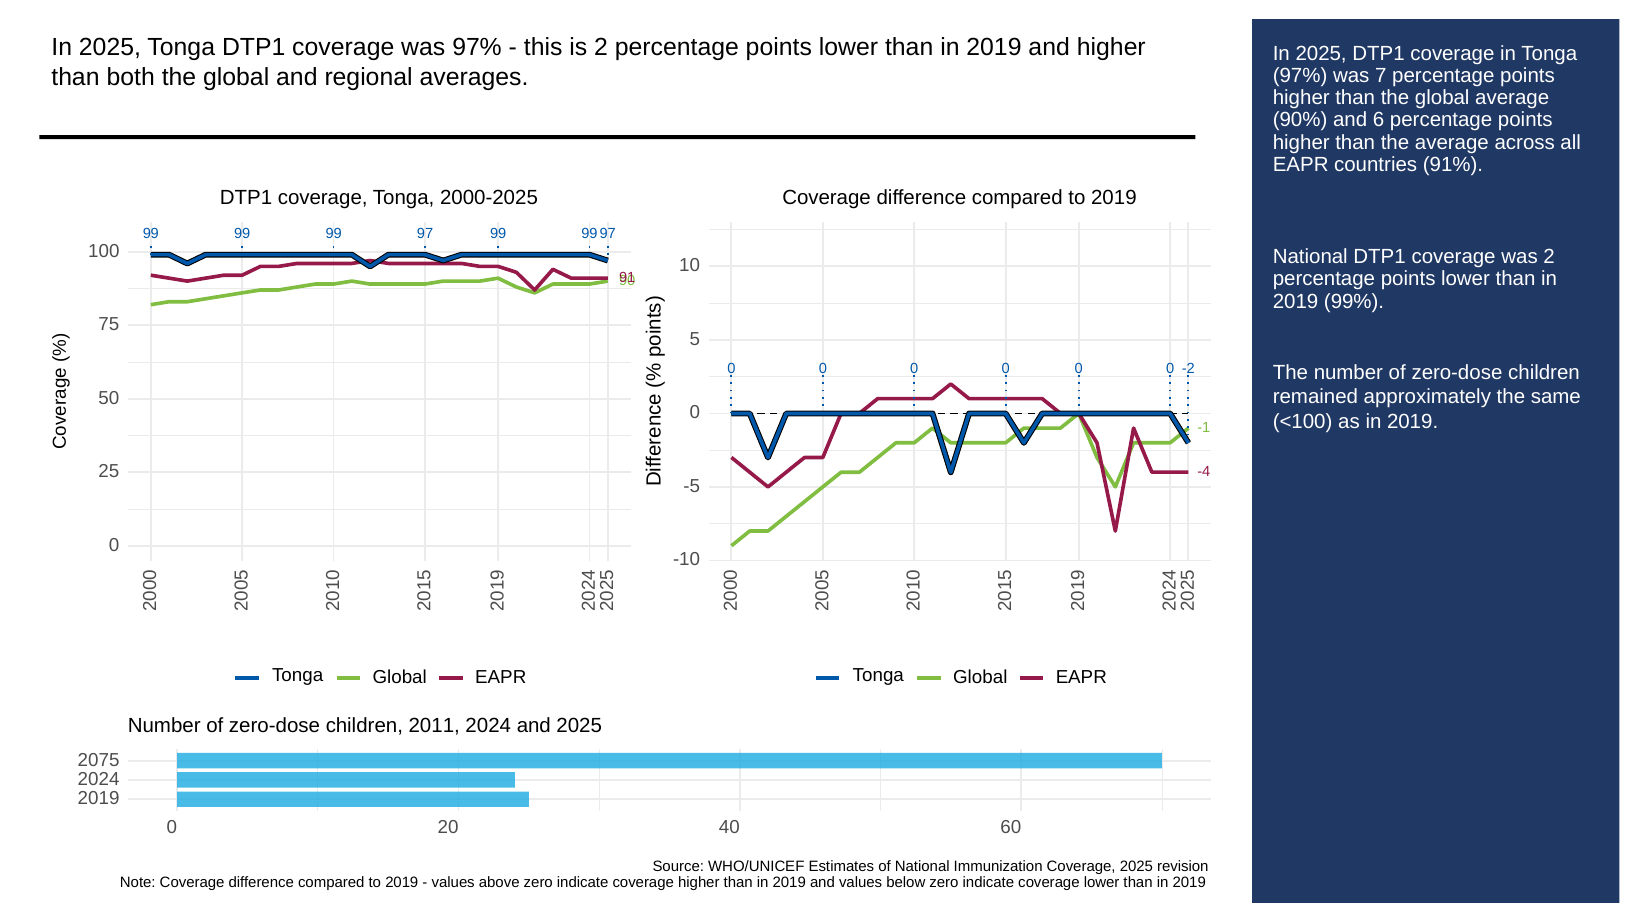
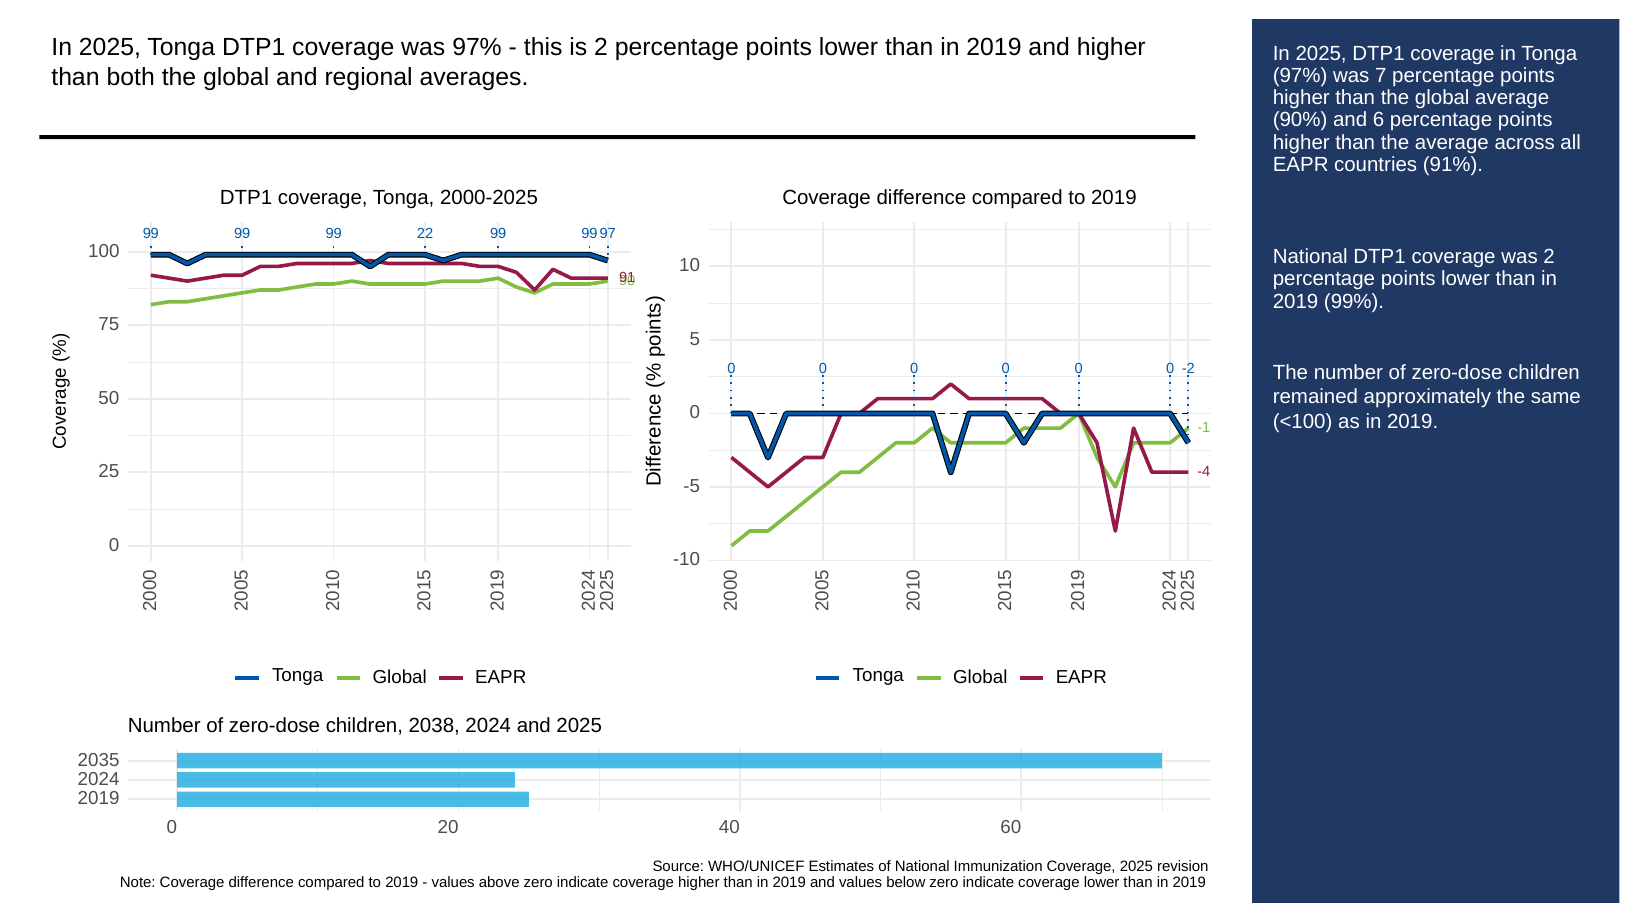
97: 97 -> 22
2011: 2011 -> 2038
2075: 2075 -> 2035
